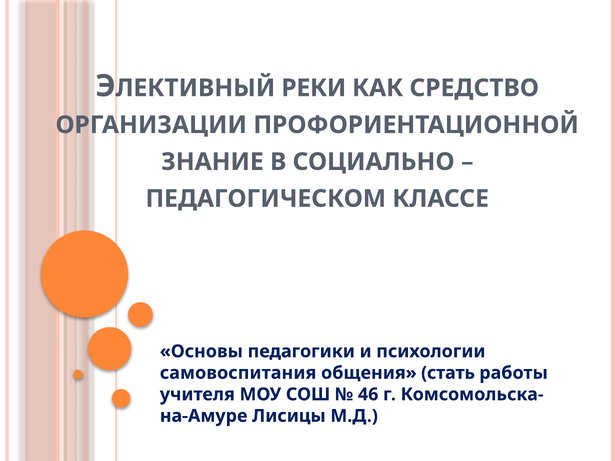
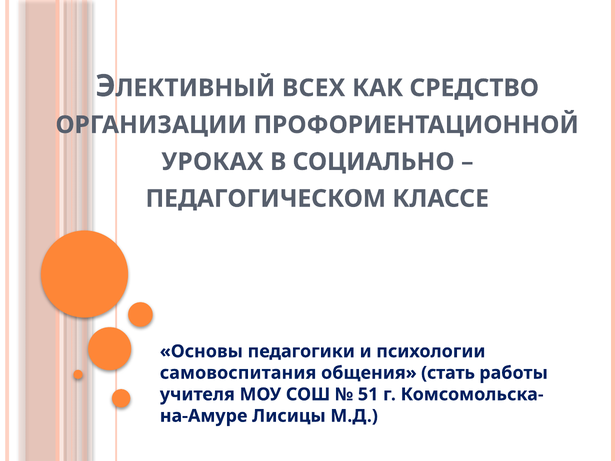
РЕКИ: РЕКИ -> ВСЕХ
ЗНАНИЕ: ЗНАНИЕ -> УРОКАХ
46: 46 -> 51
